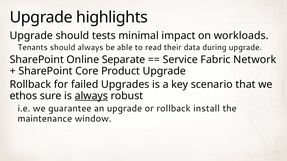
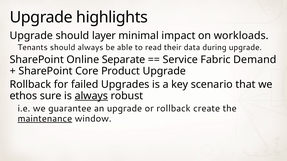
tests: tests -> layer
Network: Network -> Demand
install: install -> create
maintenance underline: none -> present
